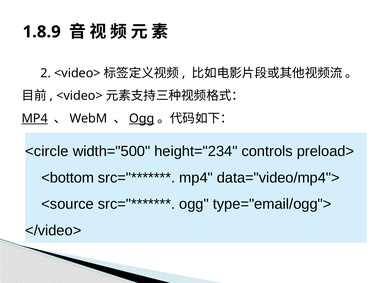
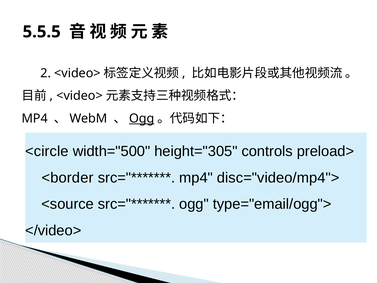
1.8.9: 1.8.9 -> 5.5.5
MP4 at (35, 118) underline: present -> none
height="234: height="234 -> height="305
<bottom: <bottom -> <border
data="video/mp4">: data="video/mp4"> -> disc="video/mp4">
